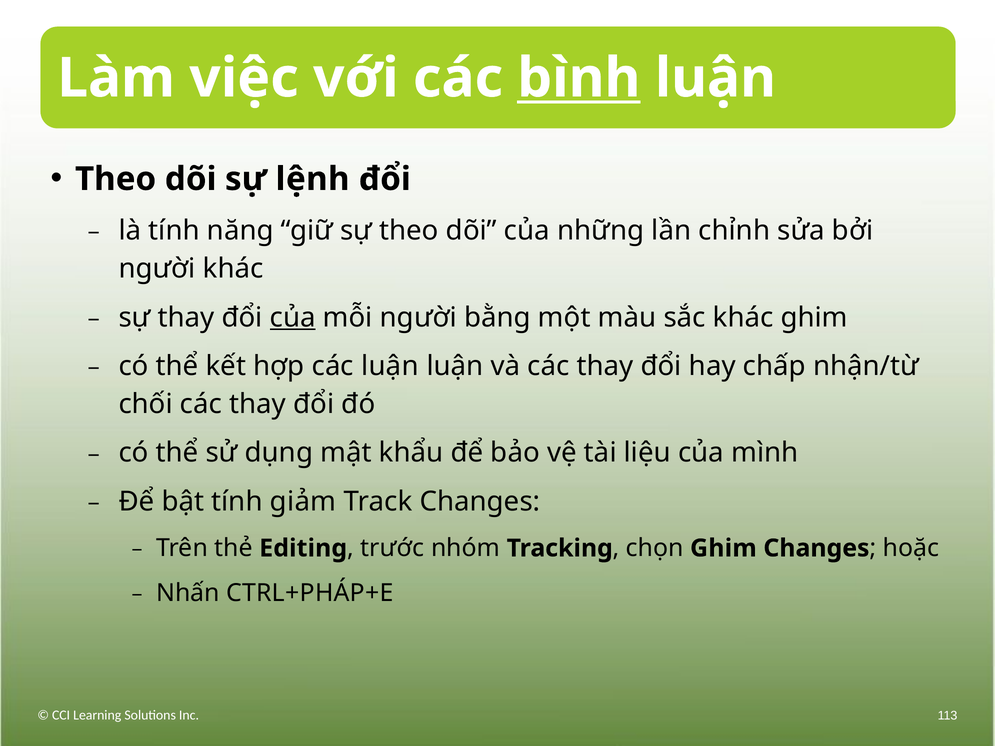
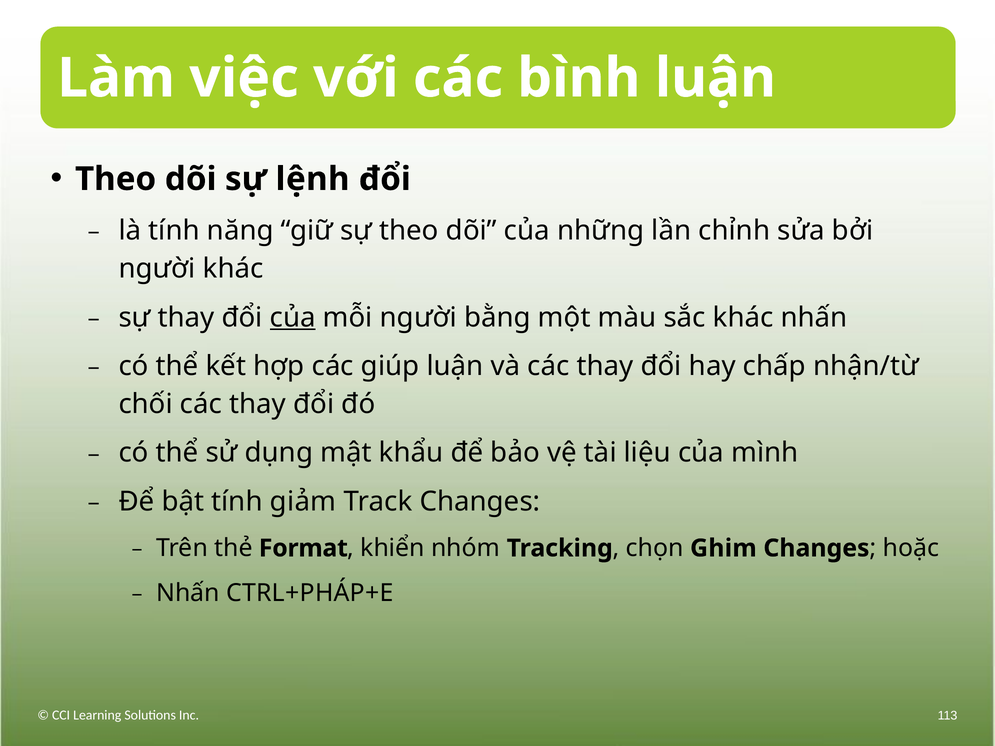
bình underline: present -> none
khác ghim: ghim -> nhấn
các luận: luận -> giúp
Editing: Editing -> Format
trước: trước -> khiển
